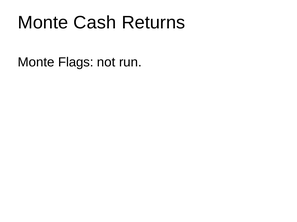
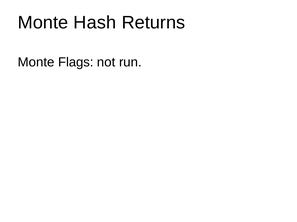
Cash: Cash -> Hash
